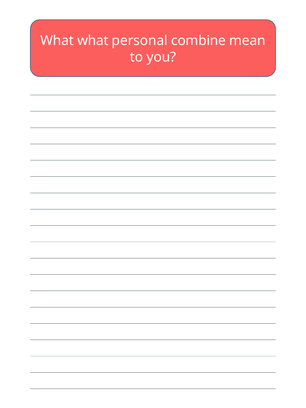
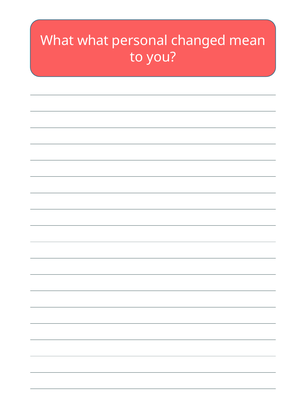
combine: combine -> changed
